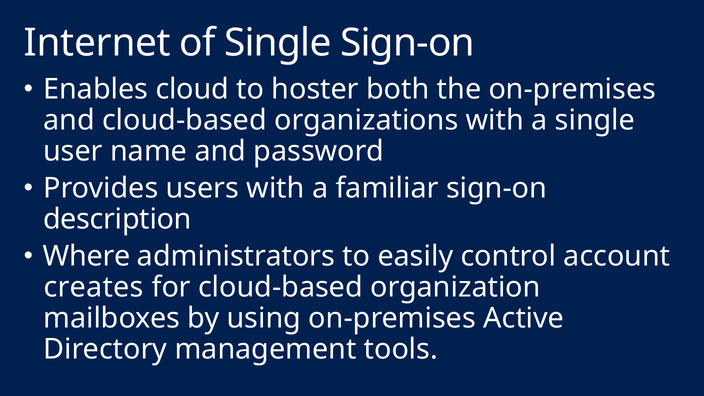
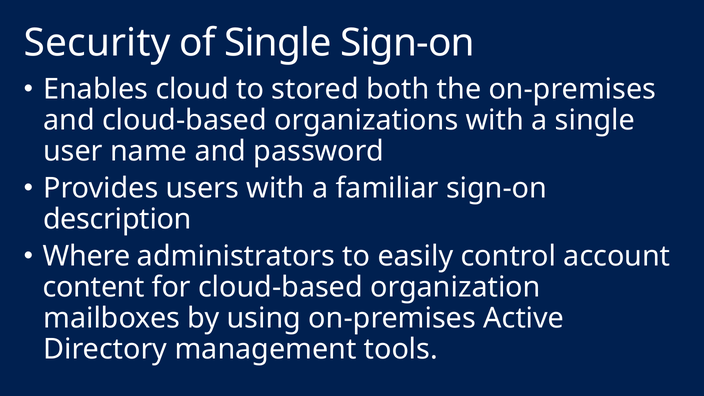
Internet: Internet -> Security
hoster: hoster -> stored
creates: creates -> content
